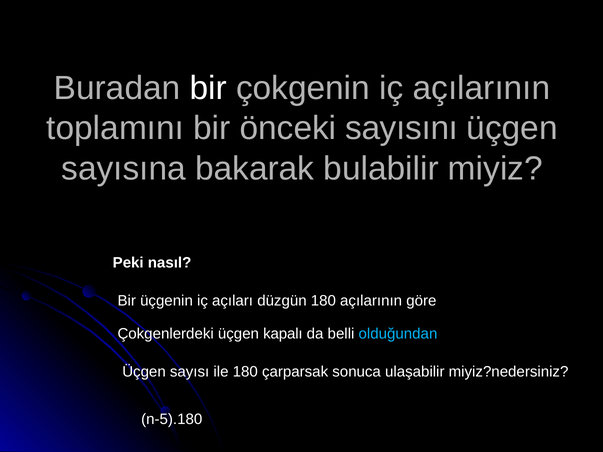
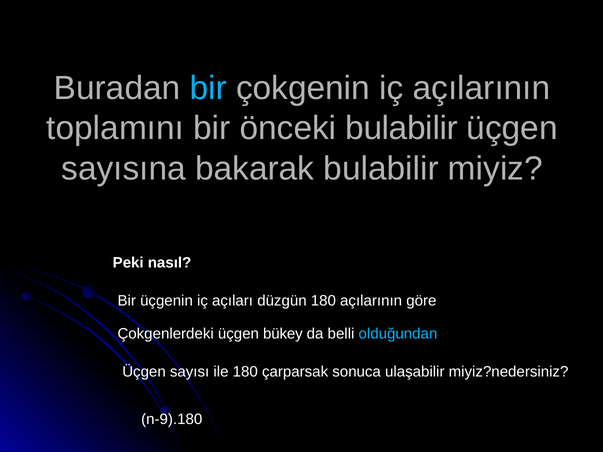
bir at (208, 88) colour: white -> light blue
önceki sayısını: sayısını -> bulabilir
kapalı: kapalı -> bükey
n-5).180: n-5).180 -> n-9).180
